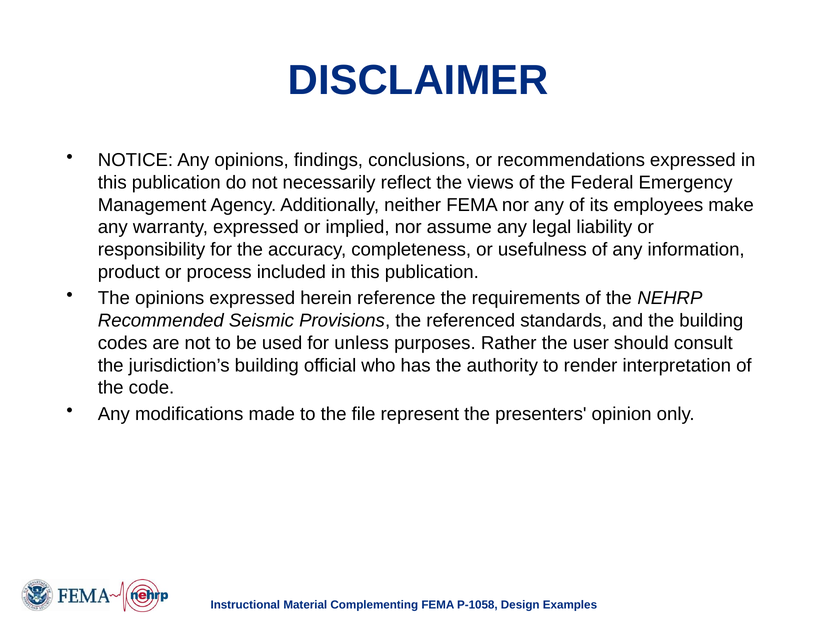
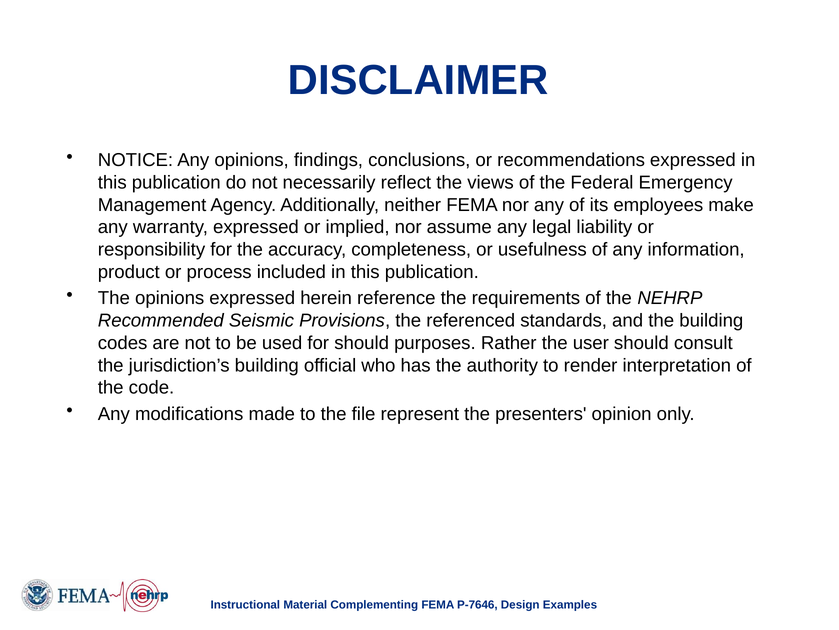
for unless: unless -> should
P-1058: P-1058 -> P-7646
